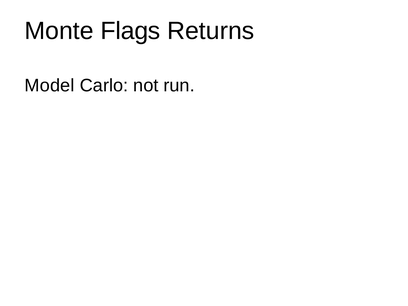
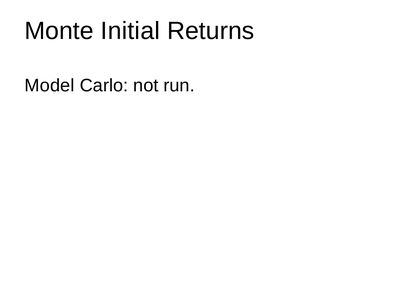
Flags: Flags -> Initial
